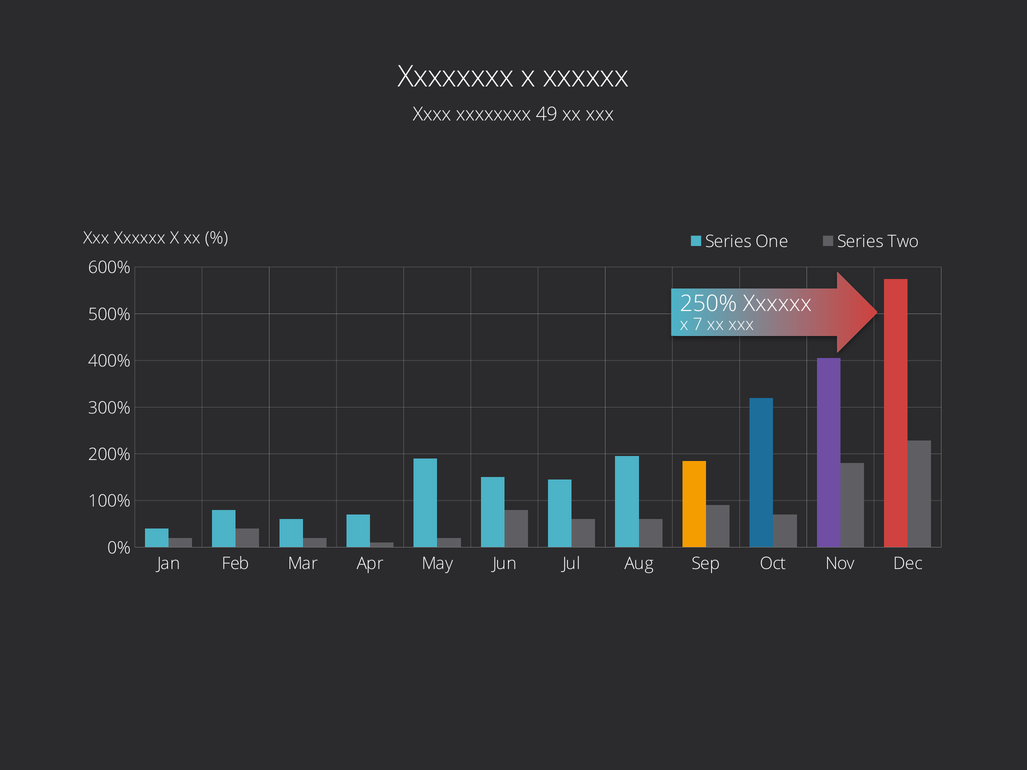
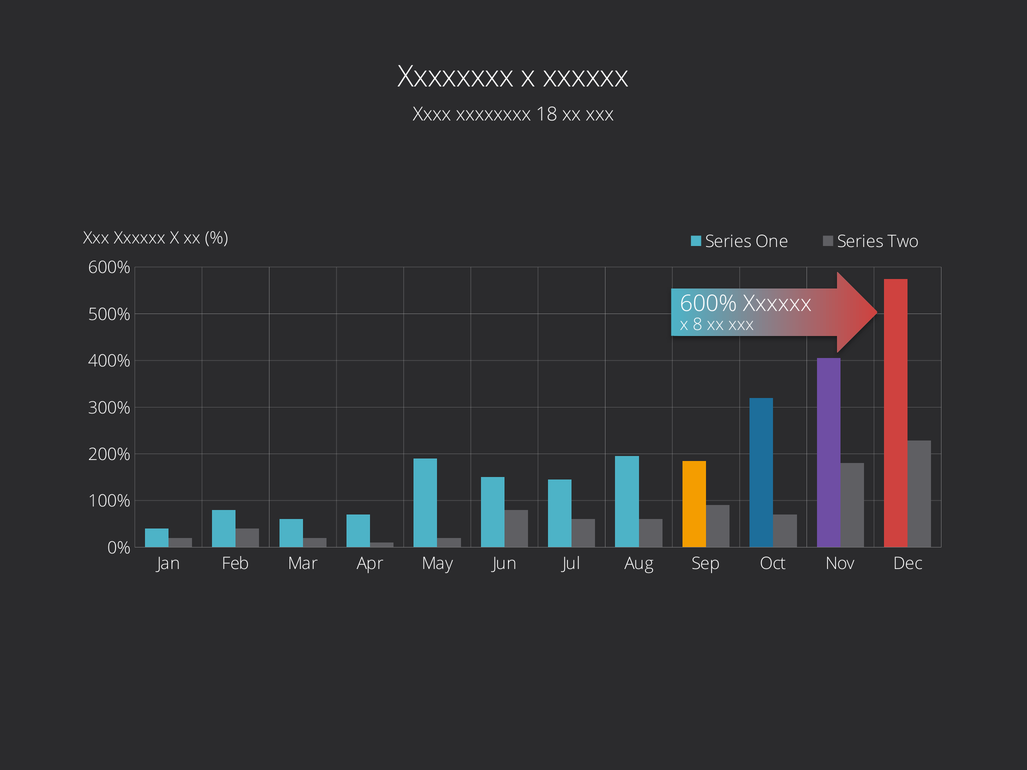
49: 49 -> 18
250% at (708, 304): 250% -> 600%
7: 7 -> 8
